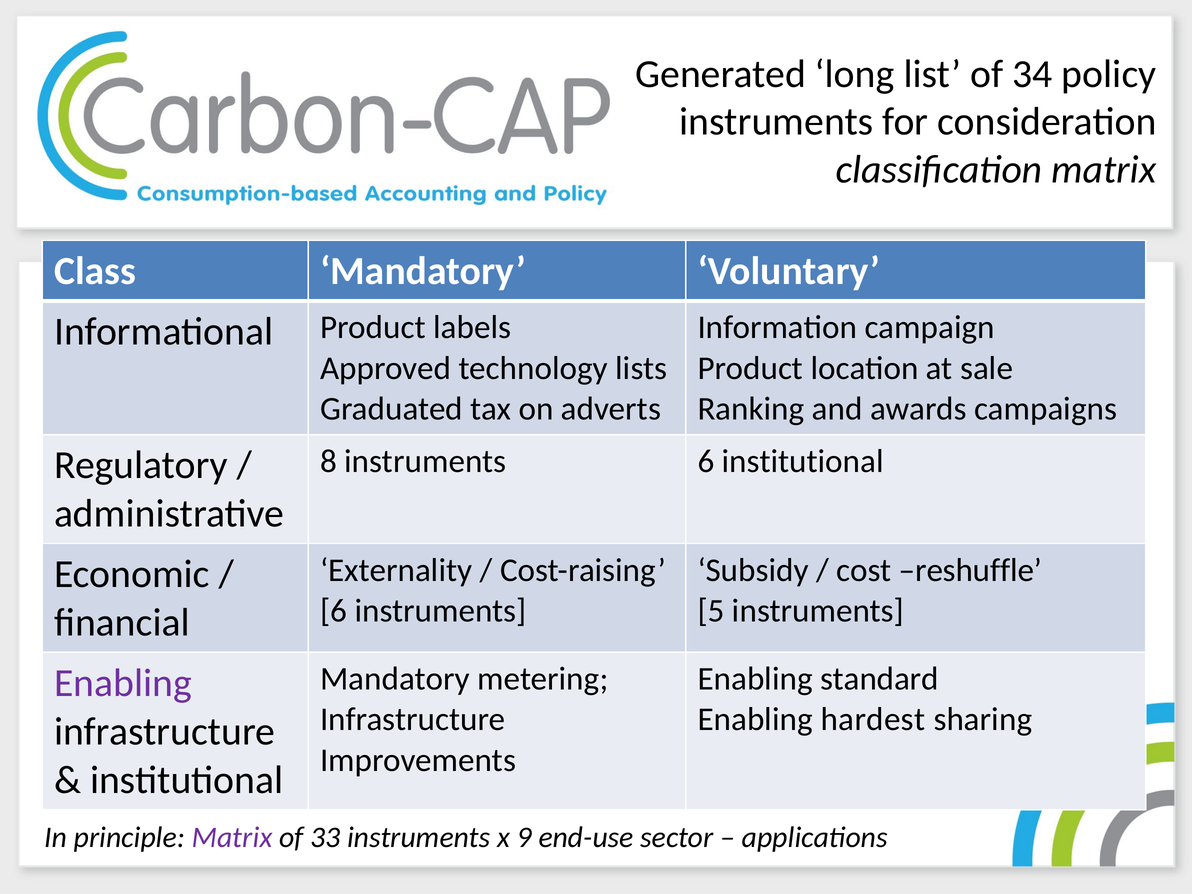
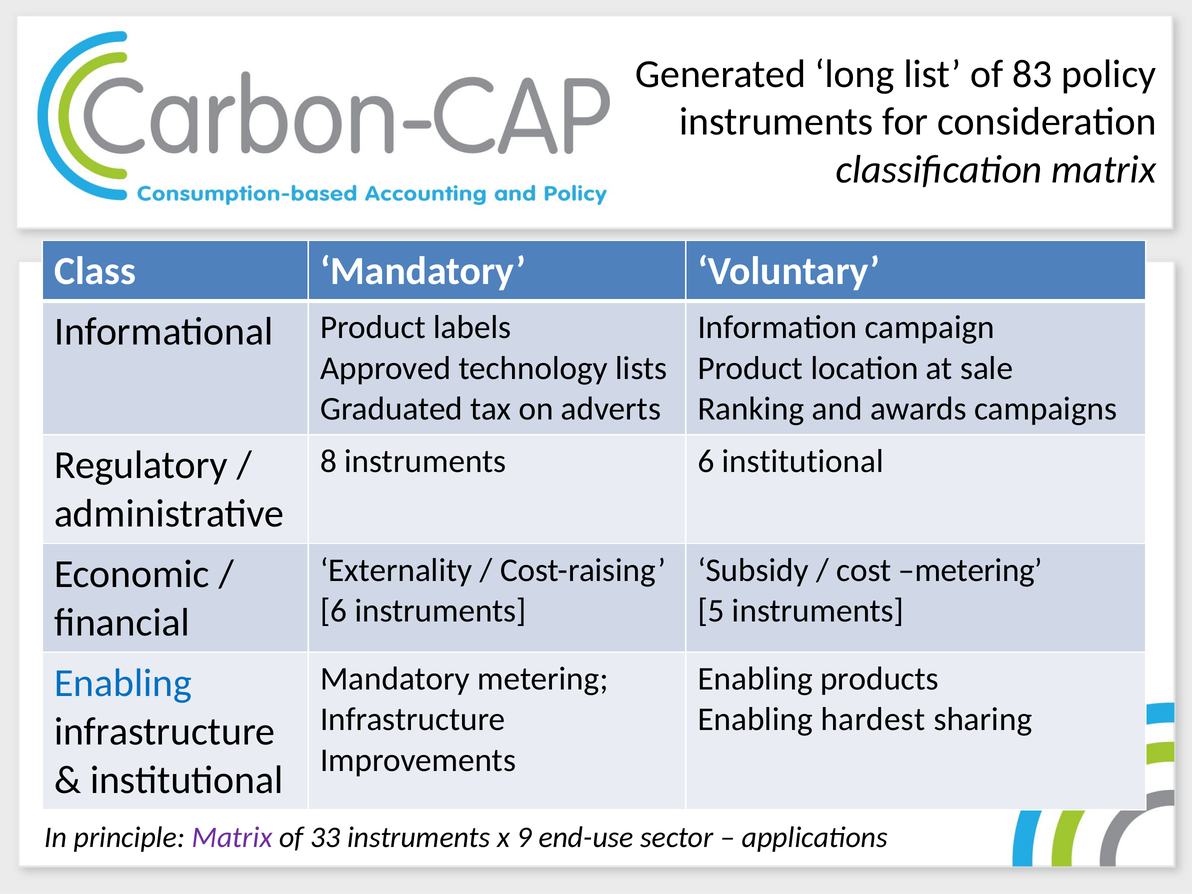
34: 34 -> 83
cost reshuffle: reshuffle -> metering
standard: standard -> products
Enabling at (123, 683) colour: purple -> blue
